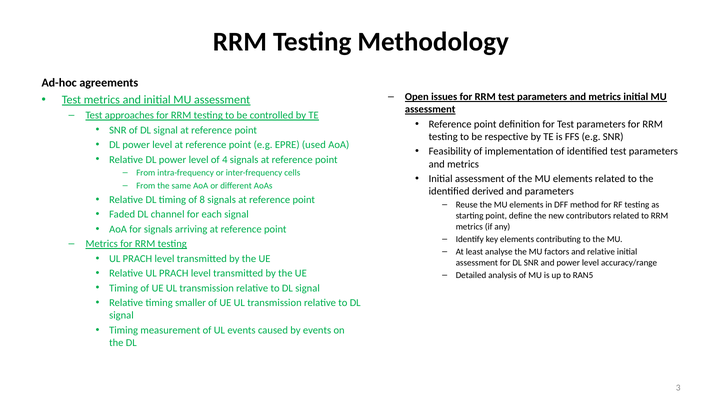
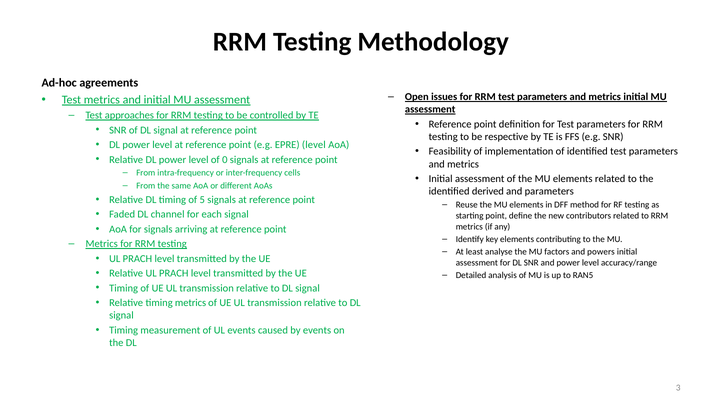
EPRE used: used -> level
4: 4 -> 0
8: 8 -> 5
and relative: relative -> powers
timing smaller: smaller -> metrics
